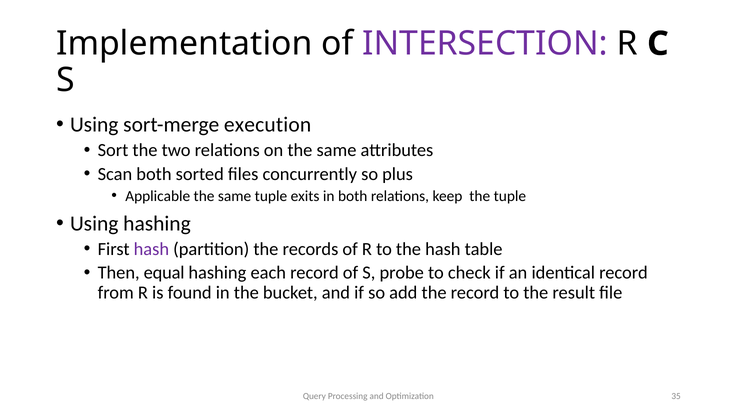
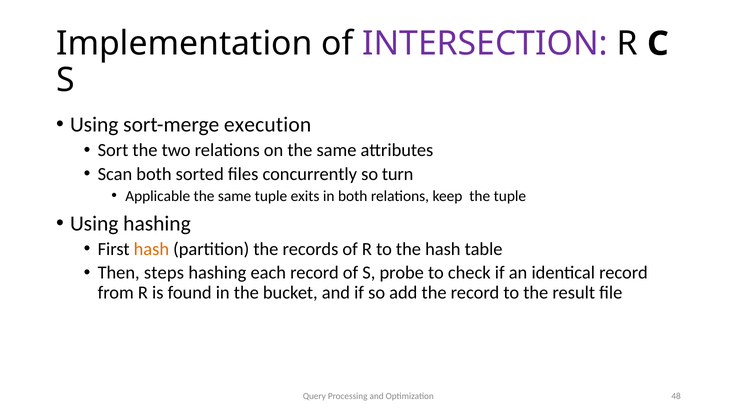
plus: plus -> turn
hash at (151, 249) colour: purple -> orange
equal: equal -> steps
35: 35 -> 48
